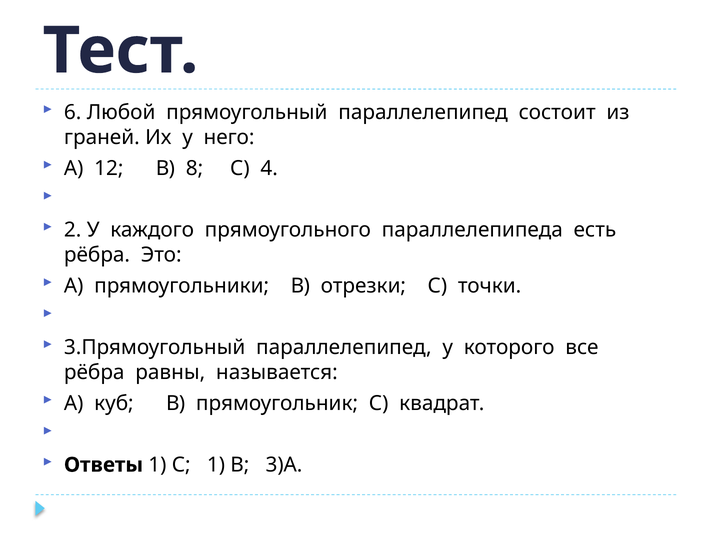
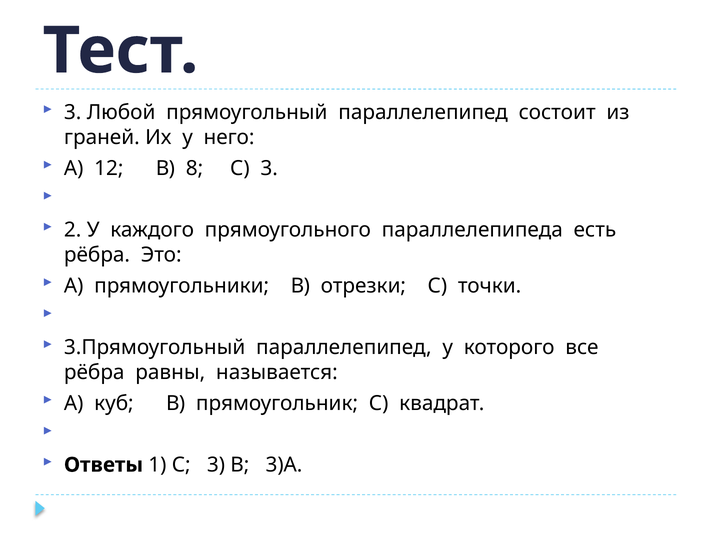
6 at (73, 112): 6 -> 3
8 С 4: 4 -> 3
1 С 1: 1 -> 3
